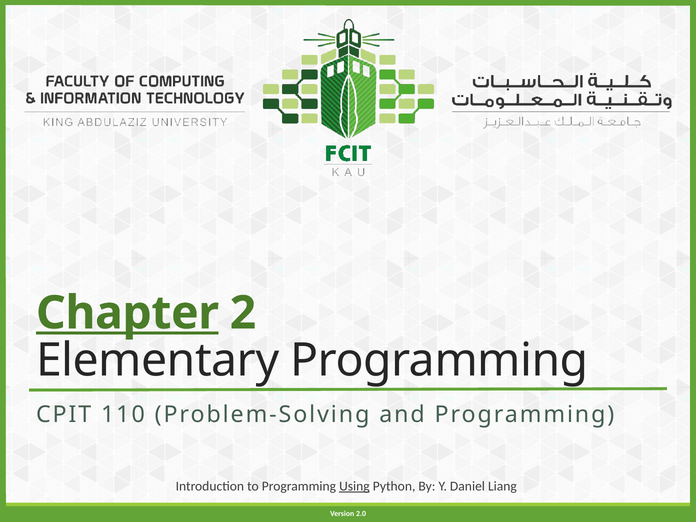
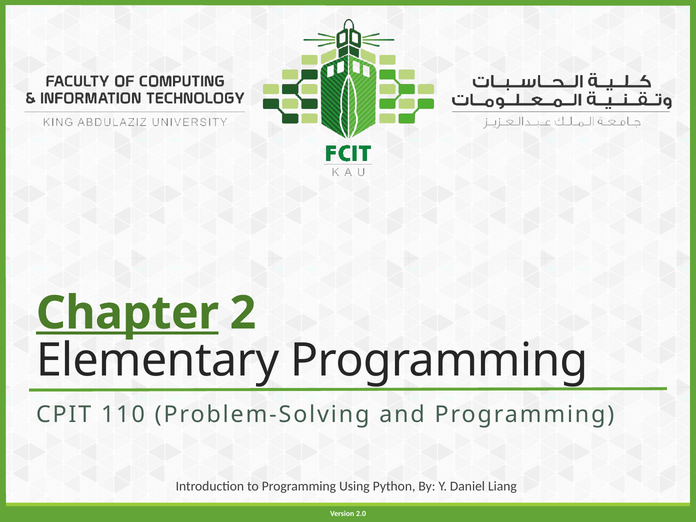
Using underline: present -> none
